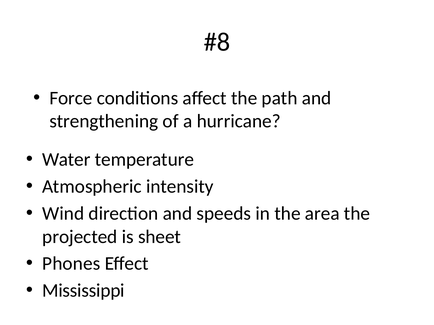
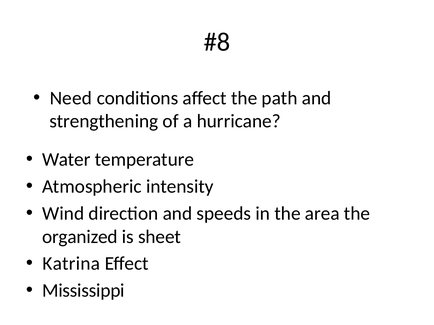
Force: Force -> Need
projected: projected -> organized
Phones: Phones -> Katrina
